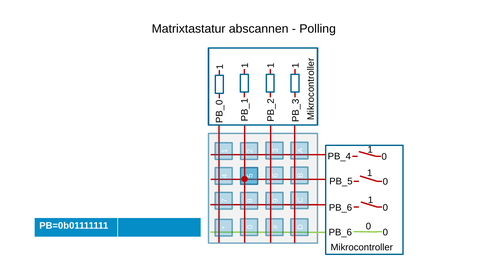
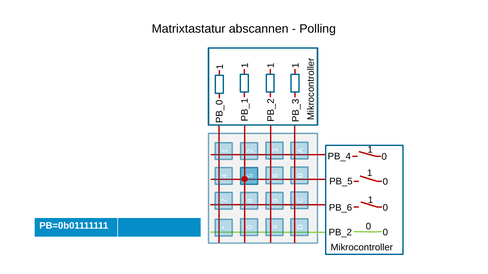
PB_6 at (340, 233): PB_6 -> PB_2
